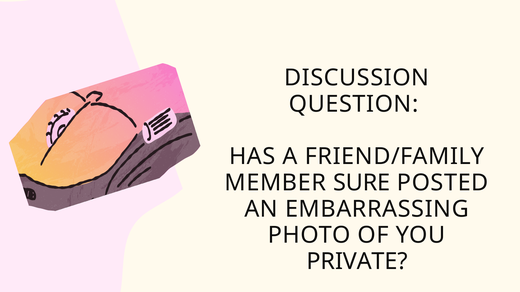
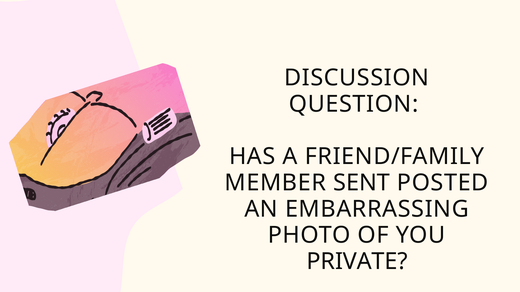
SURE: SURE -> SENT
